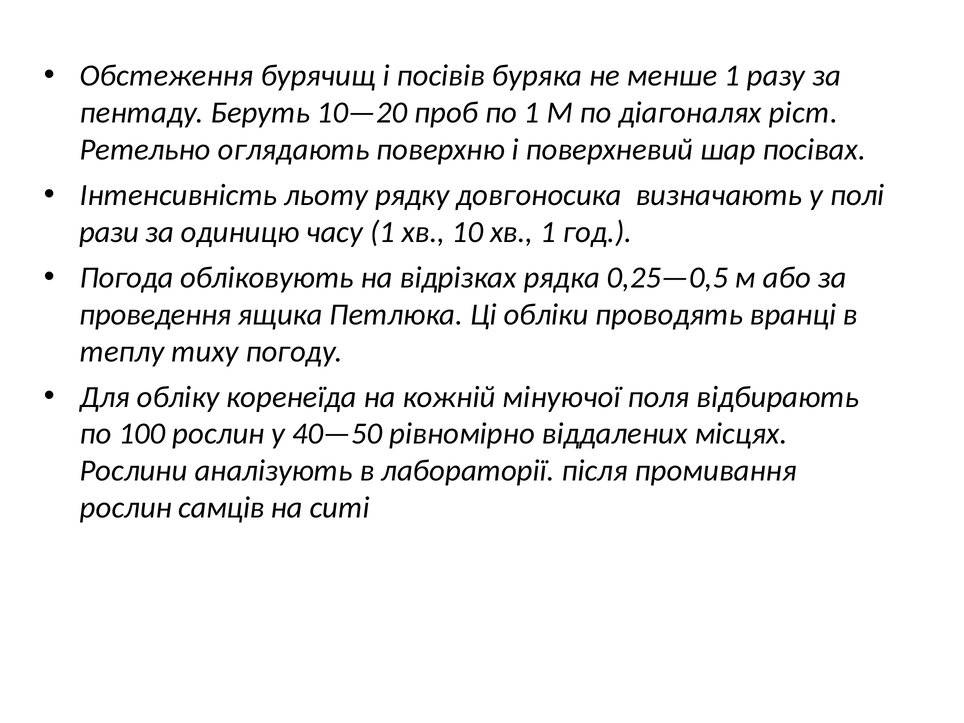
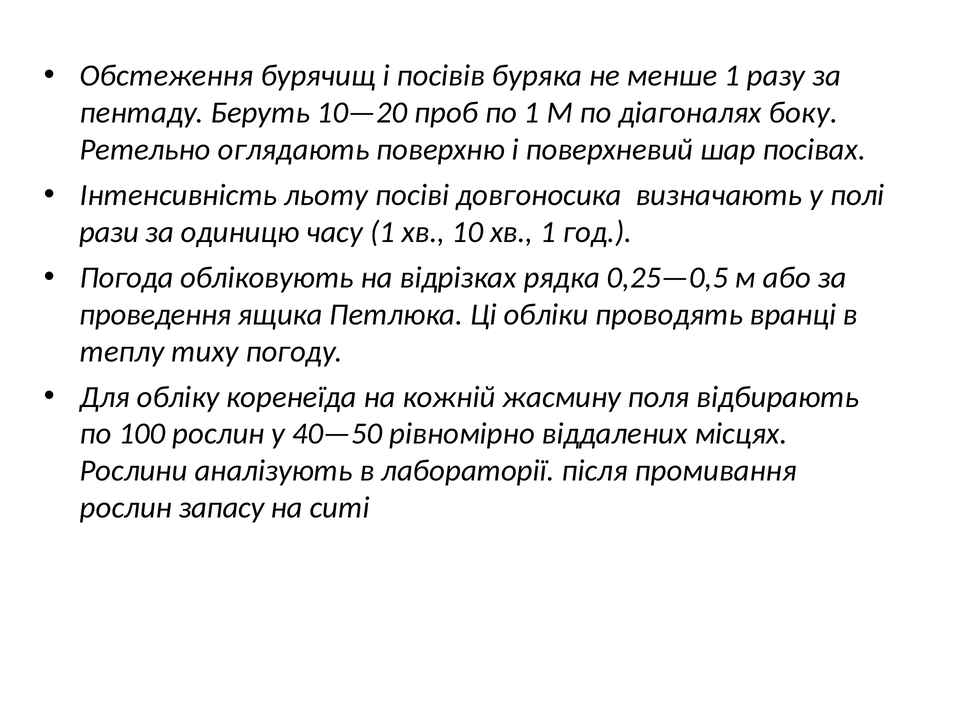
ріст: ріст -> боку
рядку: рядку -> посіві
мінуючої: мінуючої -> жасмину
самців: самців -> запасу
